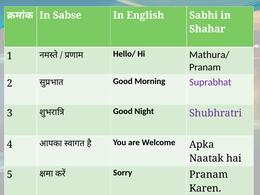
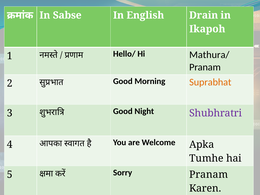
Sabhi: Sabhi -> Drain
Shahar: Shahar -> Ikapoh
Suprabhat colour: purple -> orange
Naatak: Naatak -> Tumhe
